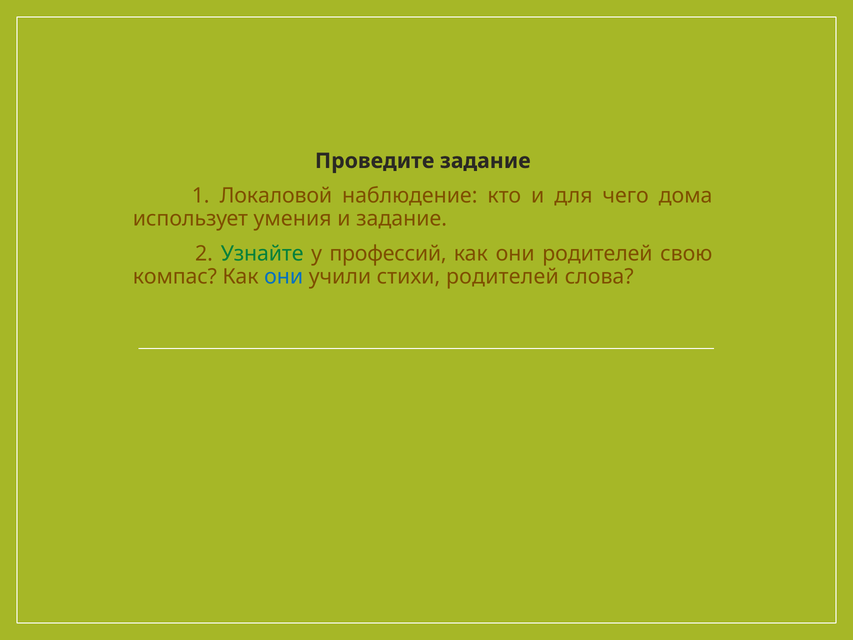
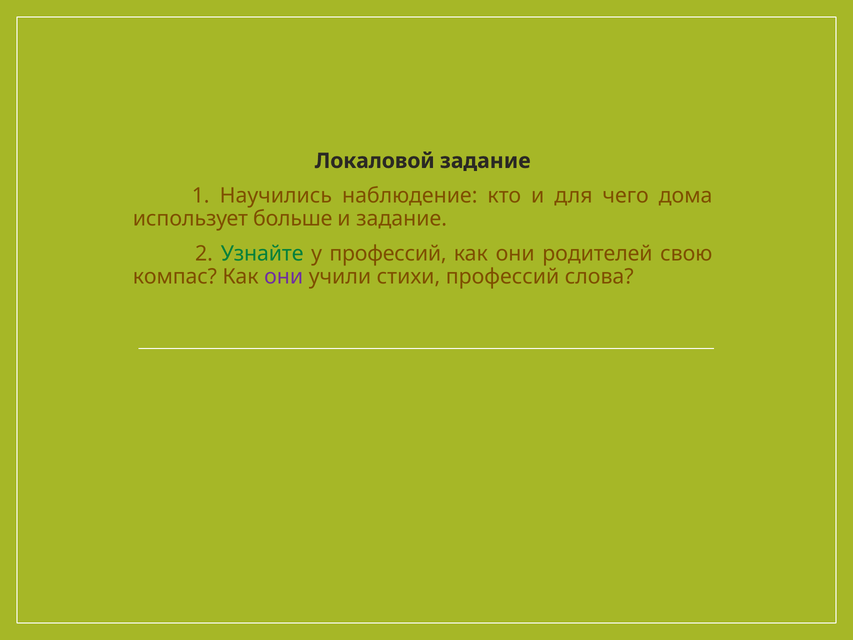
Проведите: Проведите -> Локаловой
Локаловой: Локаловой -> Научились
умения: умения -> больше
они at (284, 277) colour: blue -> purple
стихи родителей: родителей -> профессий
